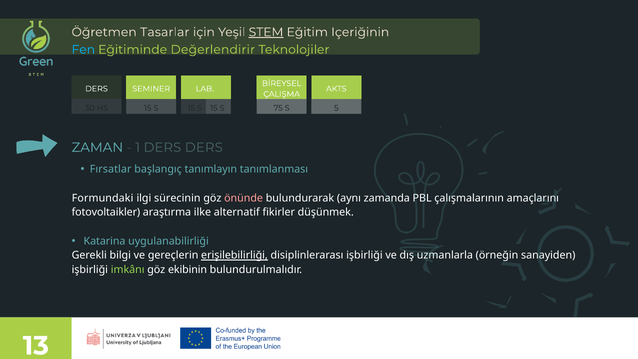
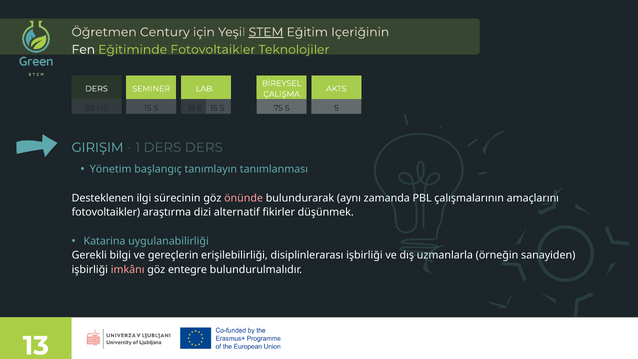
Tasarlar: Tasarlar -> Century
Fen colour: light blue -> white
Eğitiminde Değerlendirir: Değerlendirir -> Fotovoltaikler
ZAMAN: ZAMAN -> GIRIŞIM
Fırsatlar: Fırsatlar -> Yönetim
Formundaki: Formundaki -> Desteklenen
ilke: ilke -> dizi
erişilebilirliği underline: present -> none
imkânı colour: light green -> pink
ekibinin: ekibinin -> entegre
